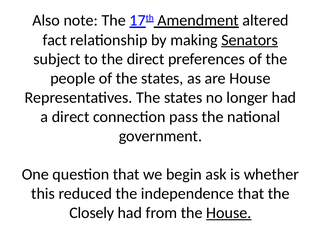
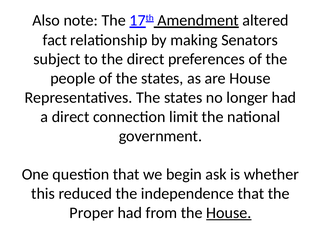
Senators underline: present -> none
pass: pass -> limit
Closely: Closely -> Proper
